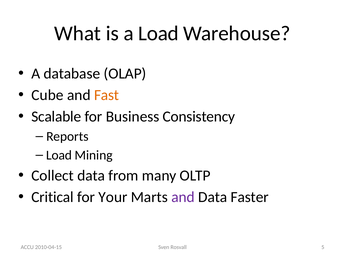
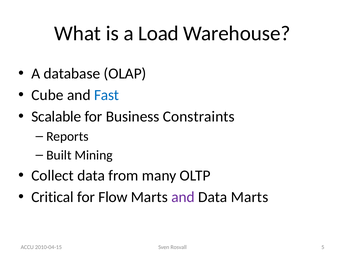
Fast colour: orange -> blue
Consistency: Consistency -> Constraints
Load at (59, 155): Load -> Built
Your: Your -> Flow
Data Faster: Faster -> Marts
